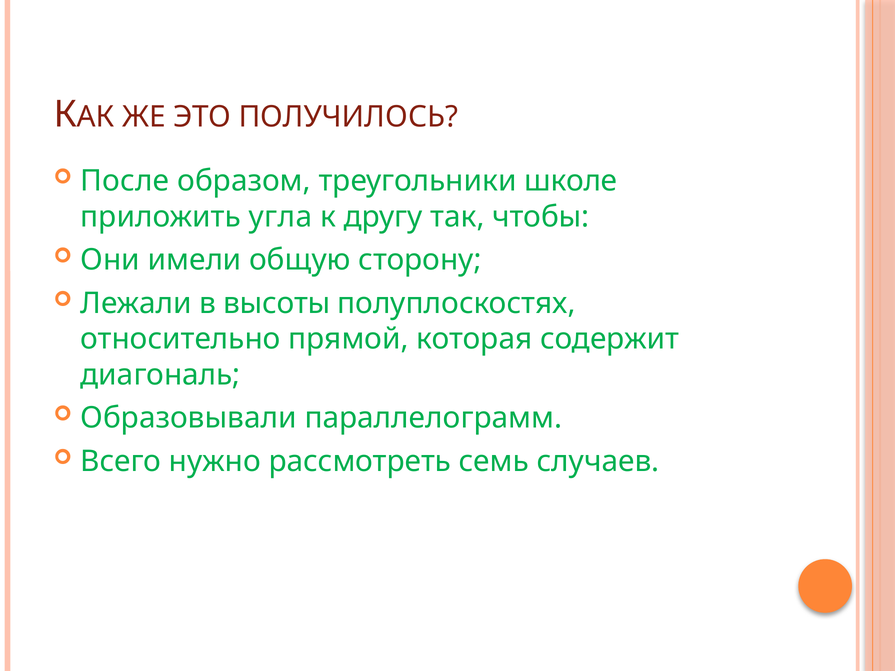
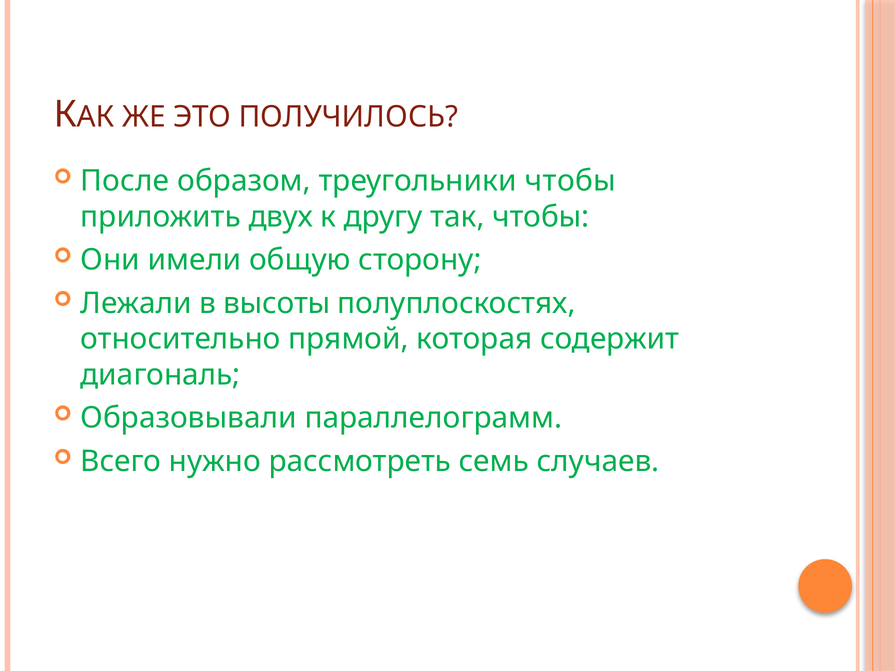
треугольники школе: школе -> чтобы
угла: угла -> двух
